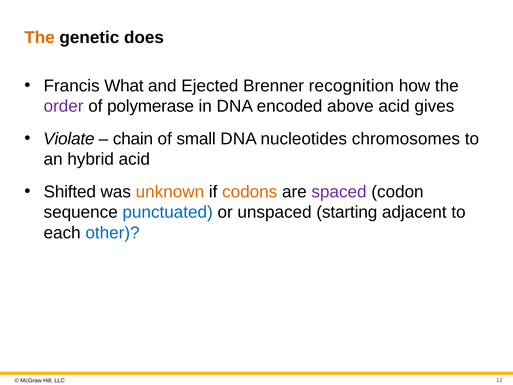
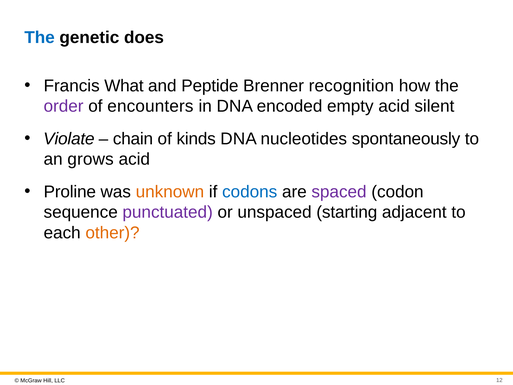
The at (40, 37) colour: orange -> blue
Ejected: Ejected -> Peptide
polymerase: polymerase -> encounters
above: above -> empty
gives: gives -> silent
small: small -> kinds
chromosomes: chromosomes -> spontaneously
hybrid: hybrid -> grows
Shifted: Shifted -> Proline
codons colour: orange -> blue
punctuated colour: blue -> purple
other colour: blue -> orange
